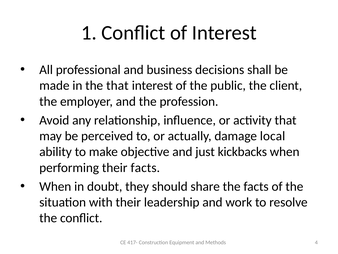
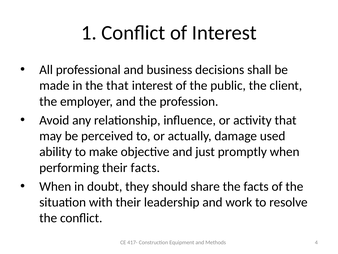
local: local -> used
kickbacks: kickbacks -> promptly
